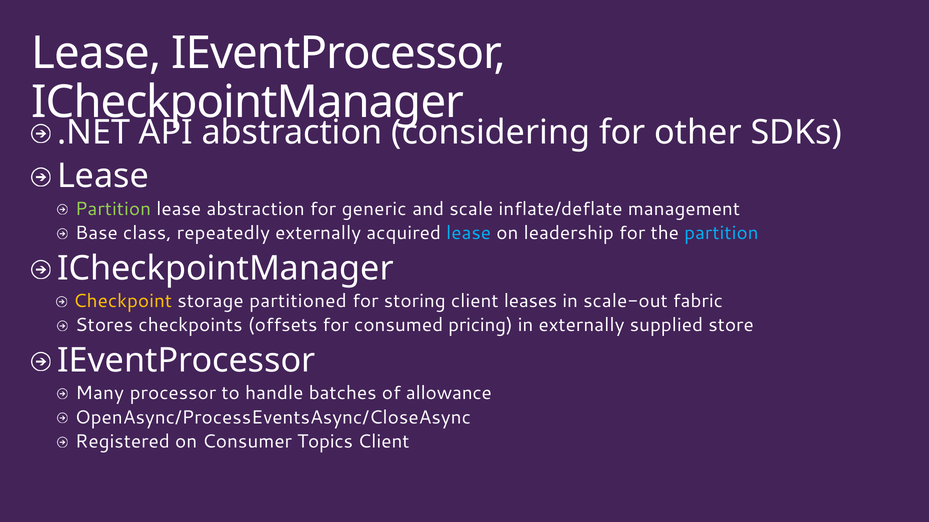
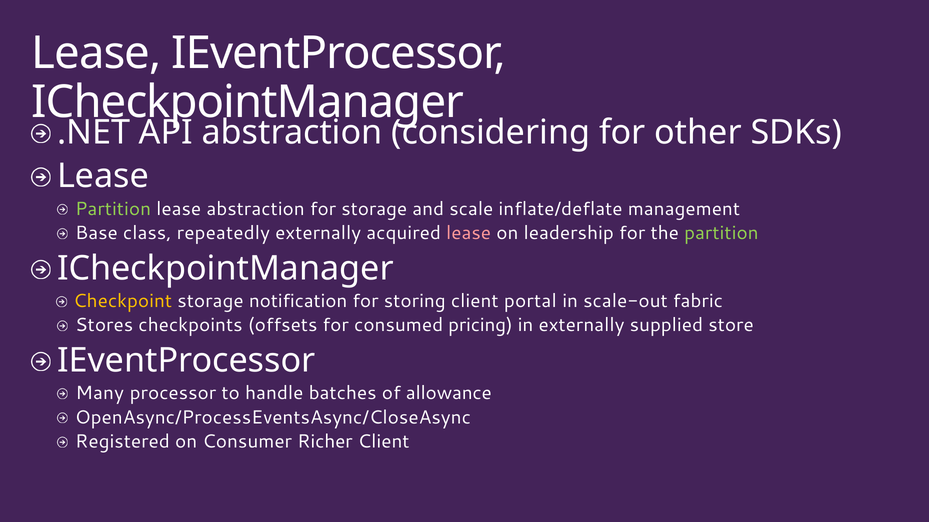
for generic: generic -> storage
lease at (469, 233) colour: light blue -> pink
partition at (721, 233) colour: light blue -> light green
partitioned: partitioned -> notification
leases: leases -> portal
Topics: Topics -> Richer
